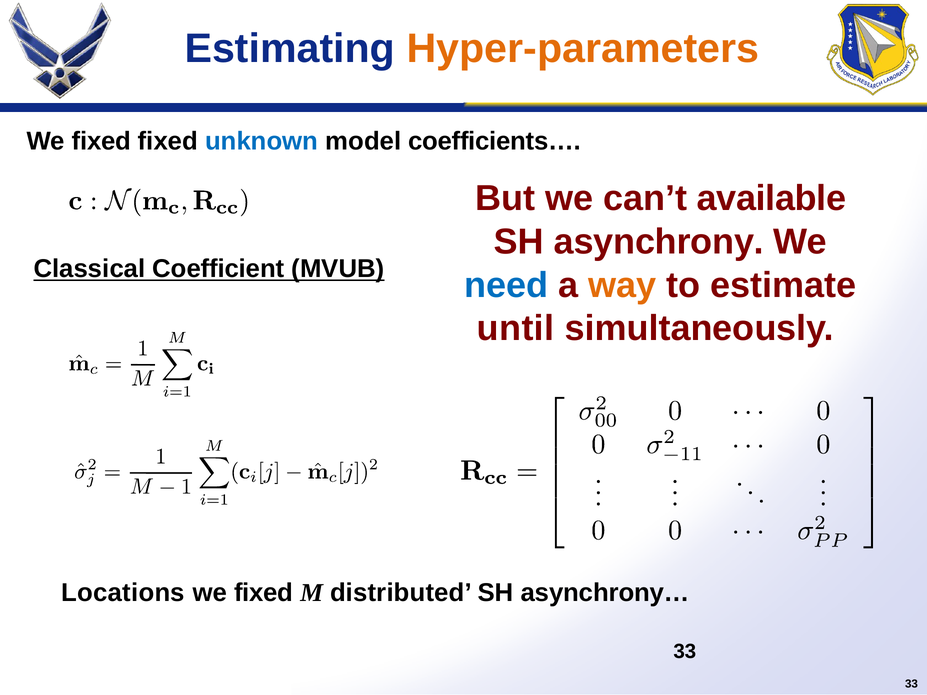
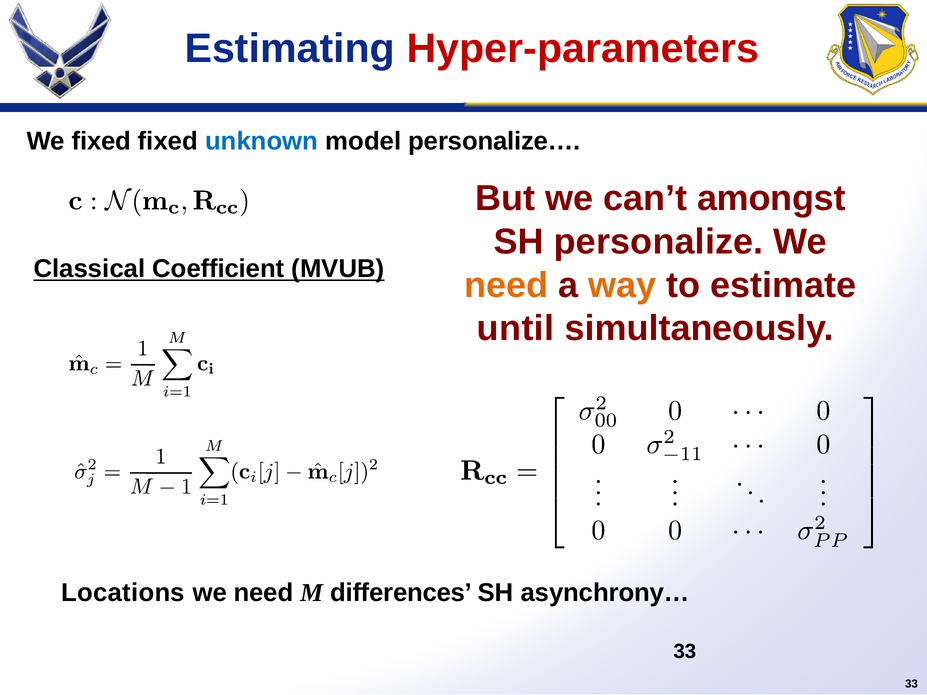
Hyper-parameters colour: orange -> red
coefficients…: coefficients… -> personalize…
available: available -> amongst
asynchrony: asynchrony -> personalize
need at (506, 285) colour: blue -> orange
fixed at (264, 593): fixed -> need
distributed: distributed -> differences
